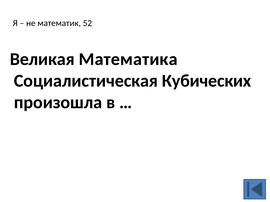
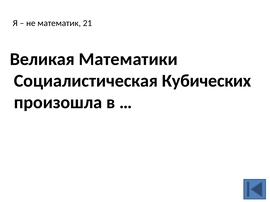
52: 52 -> 21
Математика: Математика -> Математики
